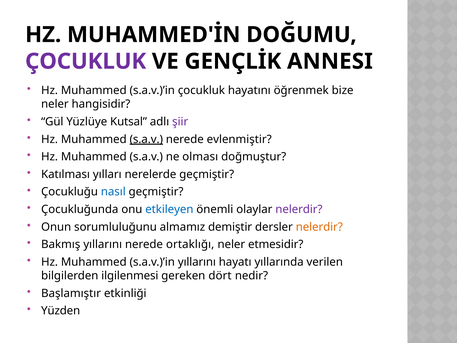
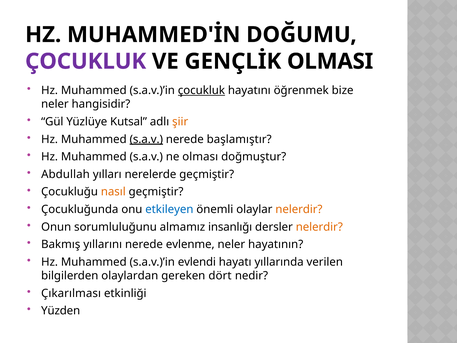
ANNESI: ANNESI -> OLMASI
çocukluk at (201, 90) underline: none -> present
şiir colour: purple -> orange
evlenmiştir: evlenmiştir -> başlamıştır
Katılması: Katılması -> Abdullah
nasıl colour: blue -> orange
nelerdir at (299, 209) colour: purple -> orange
demiştir: demiştir -> insanlığı
ortaklığı: ortaklığı -> evlenme
etmesidir: etmesidir -> hayatının
s.a.v.)’in yıllarını: yıllarını -> evlendi
ilgilenmesi: ilgilenmesi -> olaylardan
Başlamıştır: Başlamıştır -> Çıkarılması
